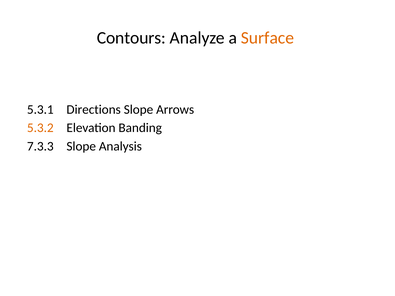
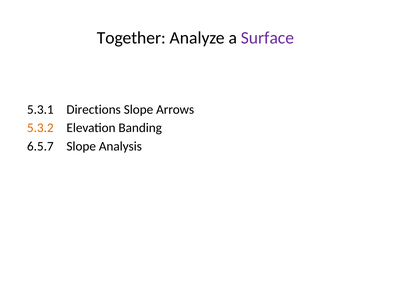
Contours: Contours -> Together
Surface colour: orange -> purple
7.3.3: 7.3.3 -> 6.5.7
